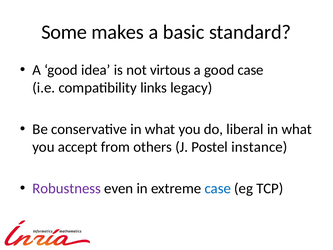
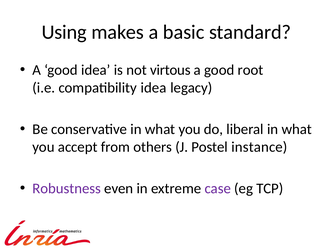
Some: Some -> Using
good case: case -> root
compatibility links: links -> idea
case at (218, 188) colour: blue -> purple
